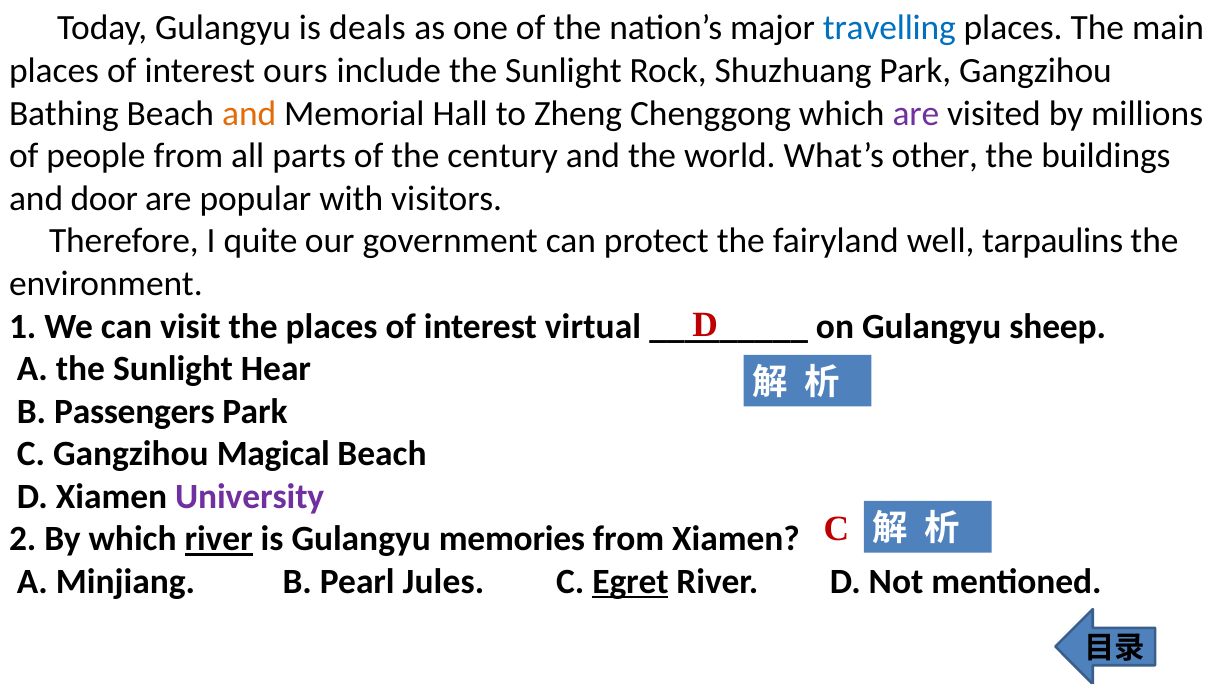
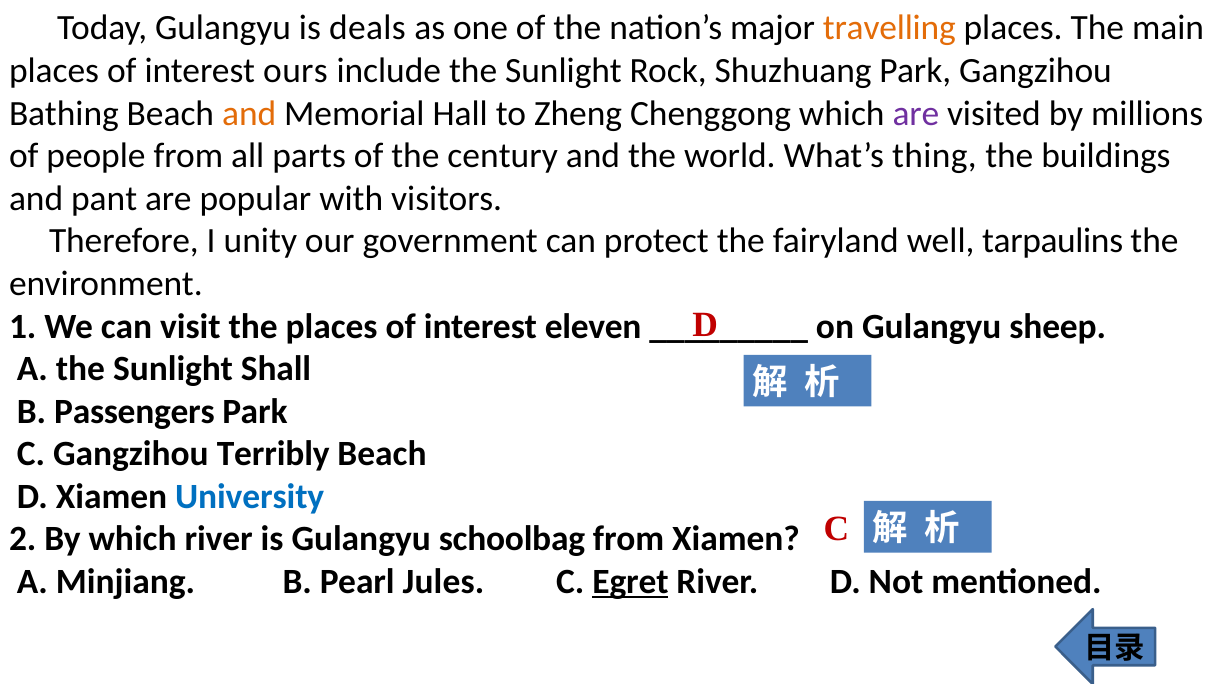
travelling colour: blue -> orange
other: other -> thing
door: door -> pant
quite: quite -> unity
virtual: virtual -> eleven
Hear: Hear -> Shall
Magical: Magical -> Terribly
University colour: purple -> blue
river at (219, 539) underline: present -> none
memories: memories -> schoolbag
